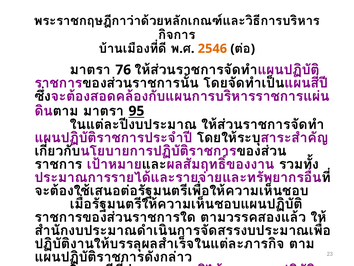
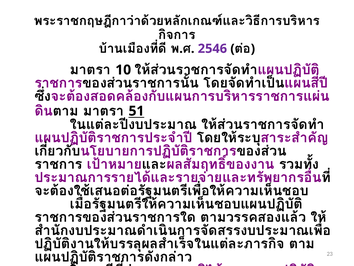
2546 colour: orange -> purple
76: 76 -> 10
95: 95 -> 51
